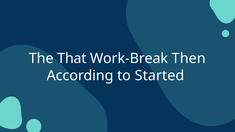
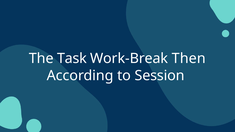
That: That -> Task
Started: Started -> Session
